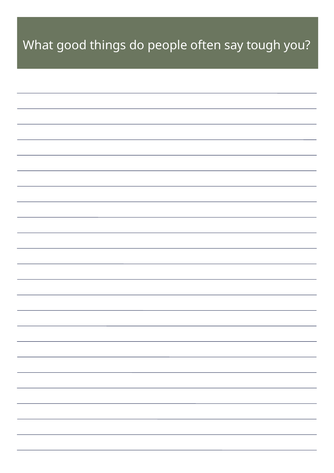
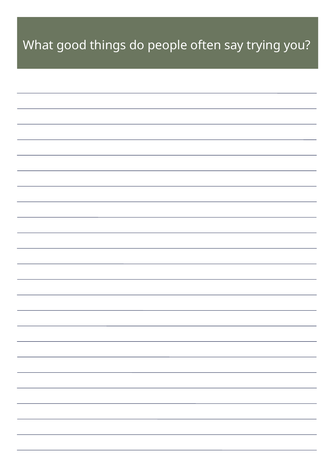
tough: tough -> trying
